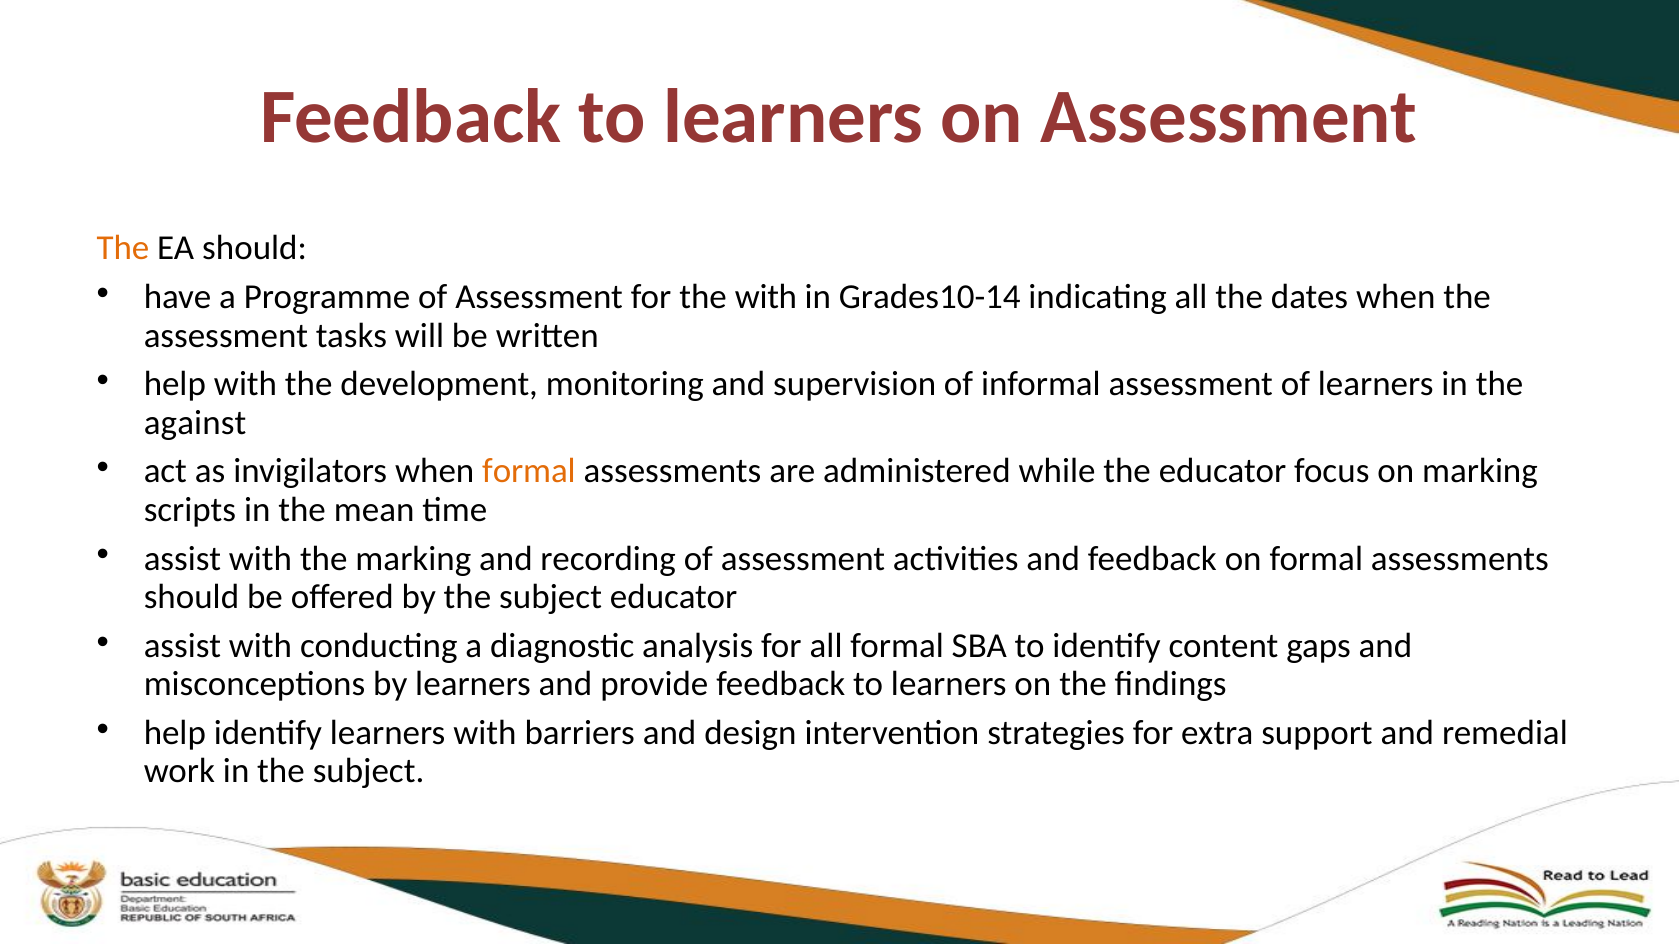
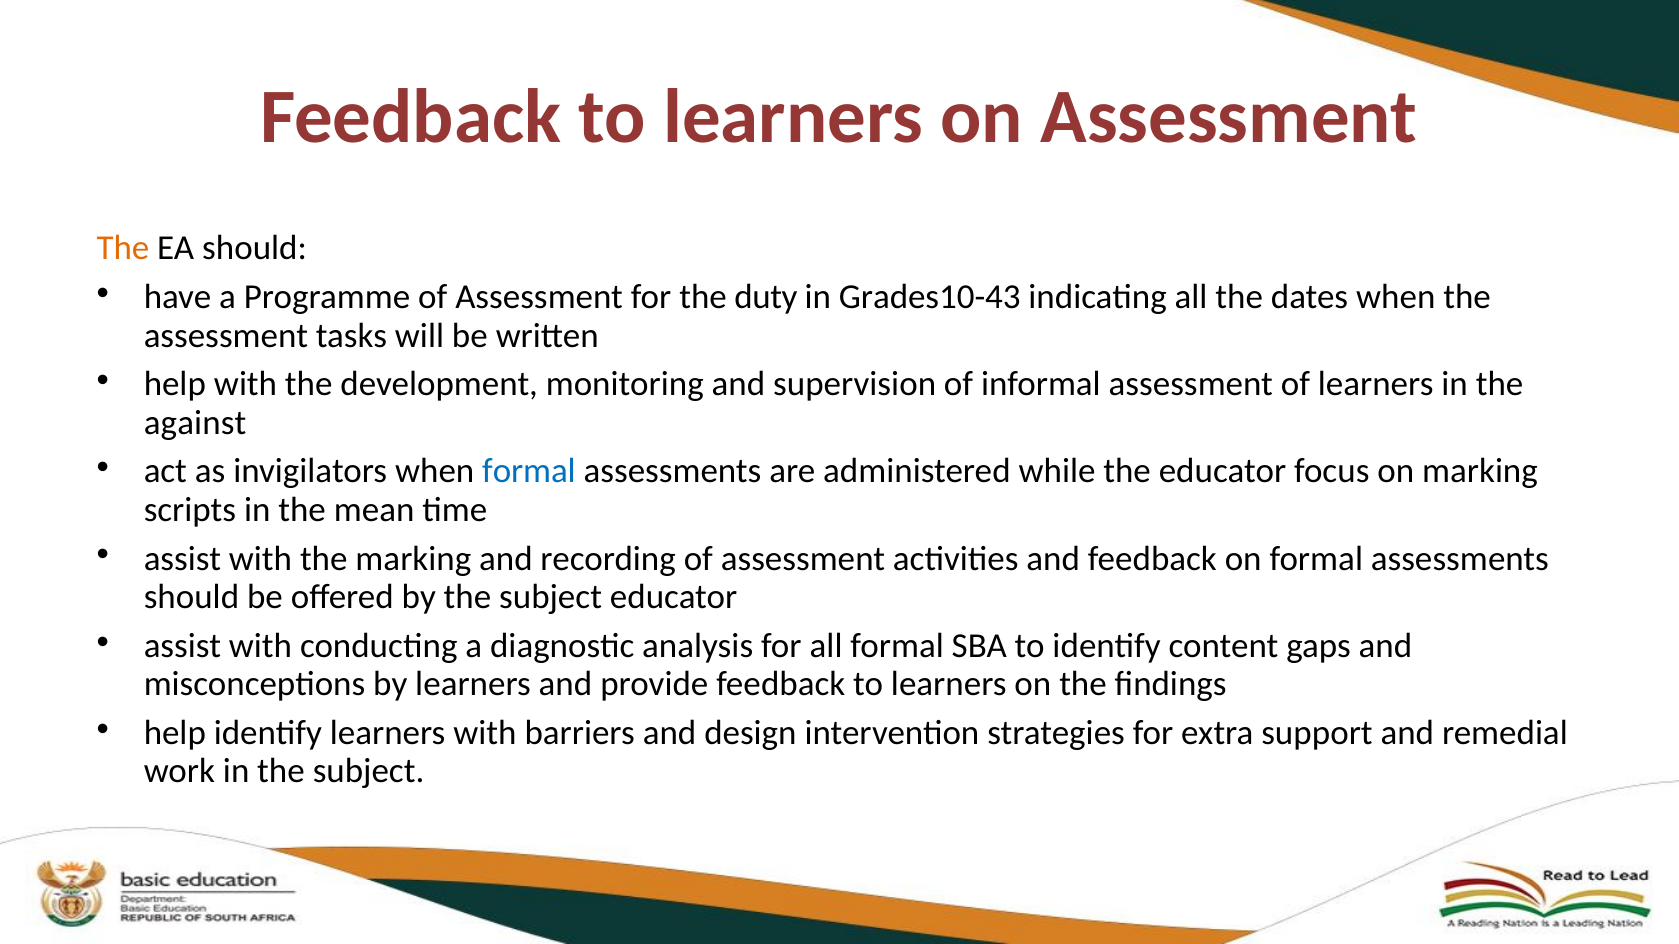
the with: with -> duty
Grades10-14: Grades10-14 -> Grades10-43
formal at (529, 472) colour: orange -> blue
